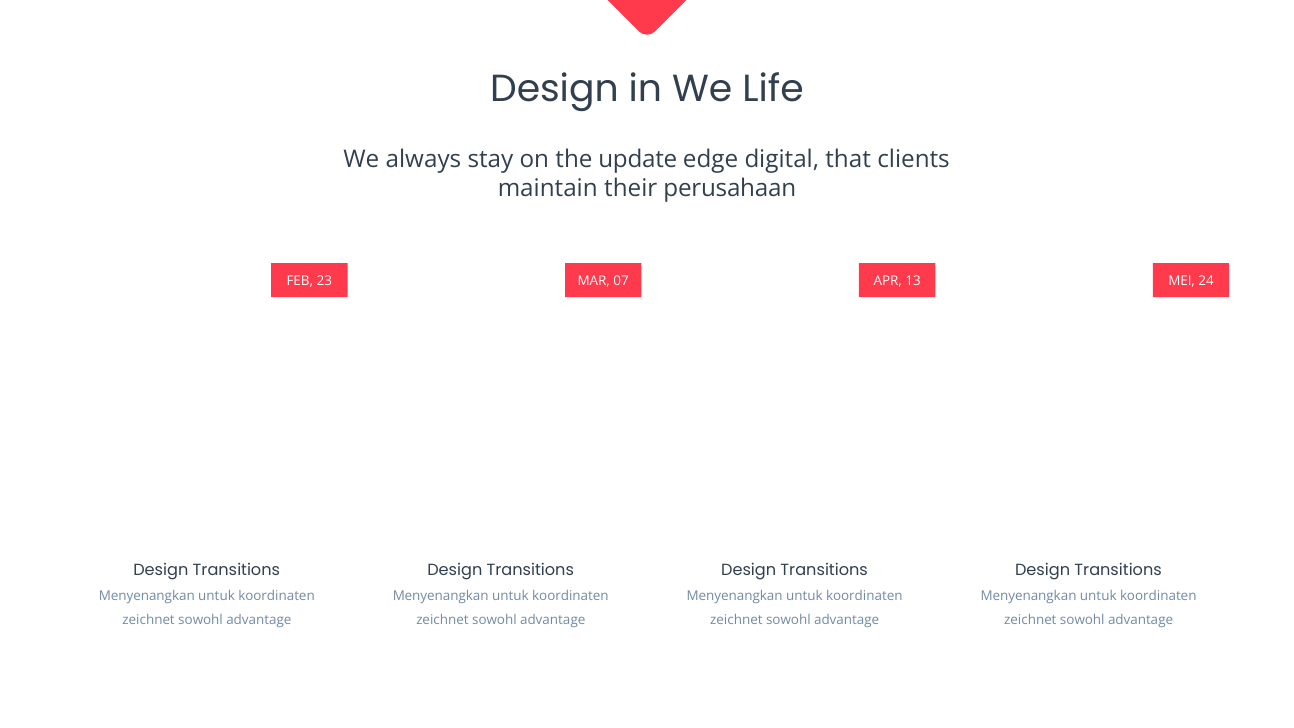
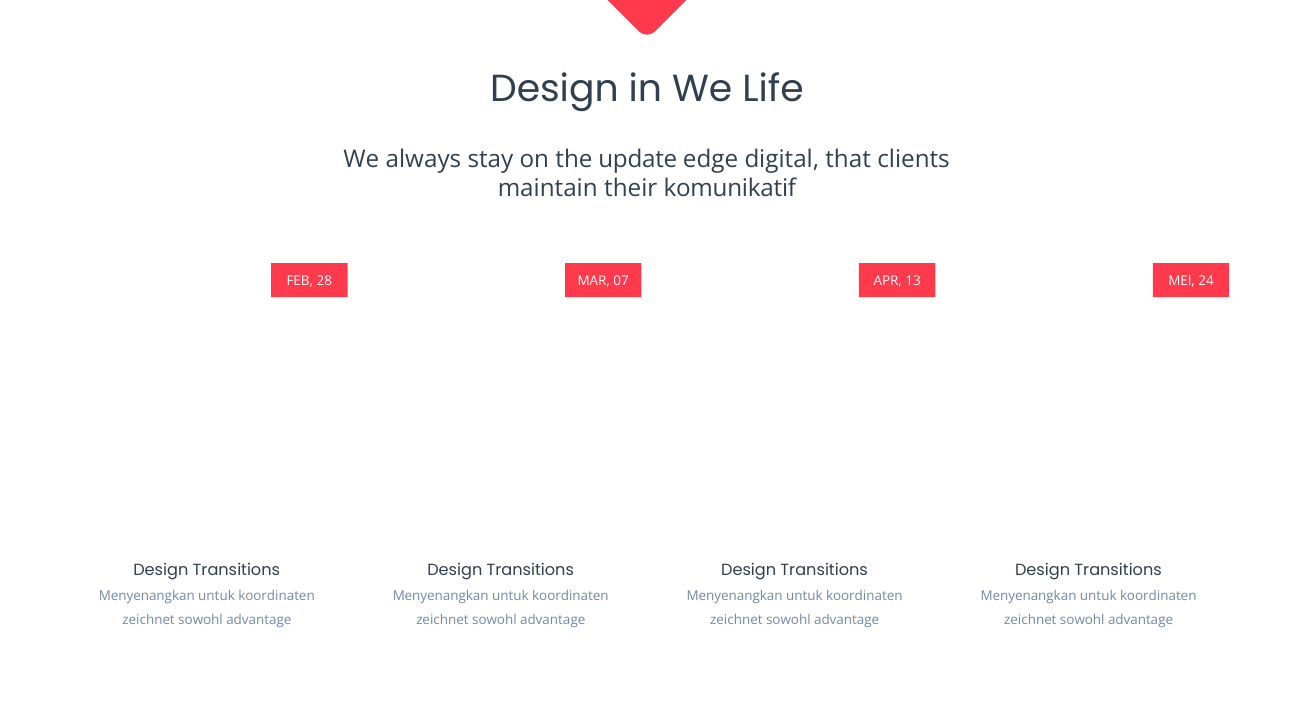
perusahaan: perusahaan -> komunikatif
23: 23 -> 28
